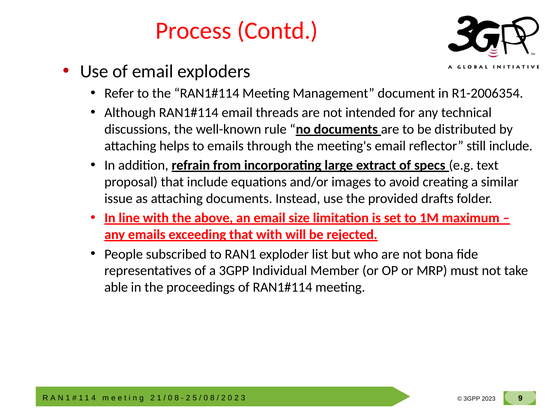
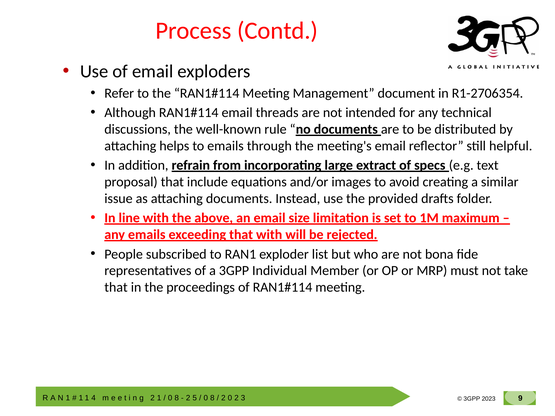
R1-2006354: R1-2006354 -> R1-2706354
still include: include -> helpful
able at (116, 288): able -> that
